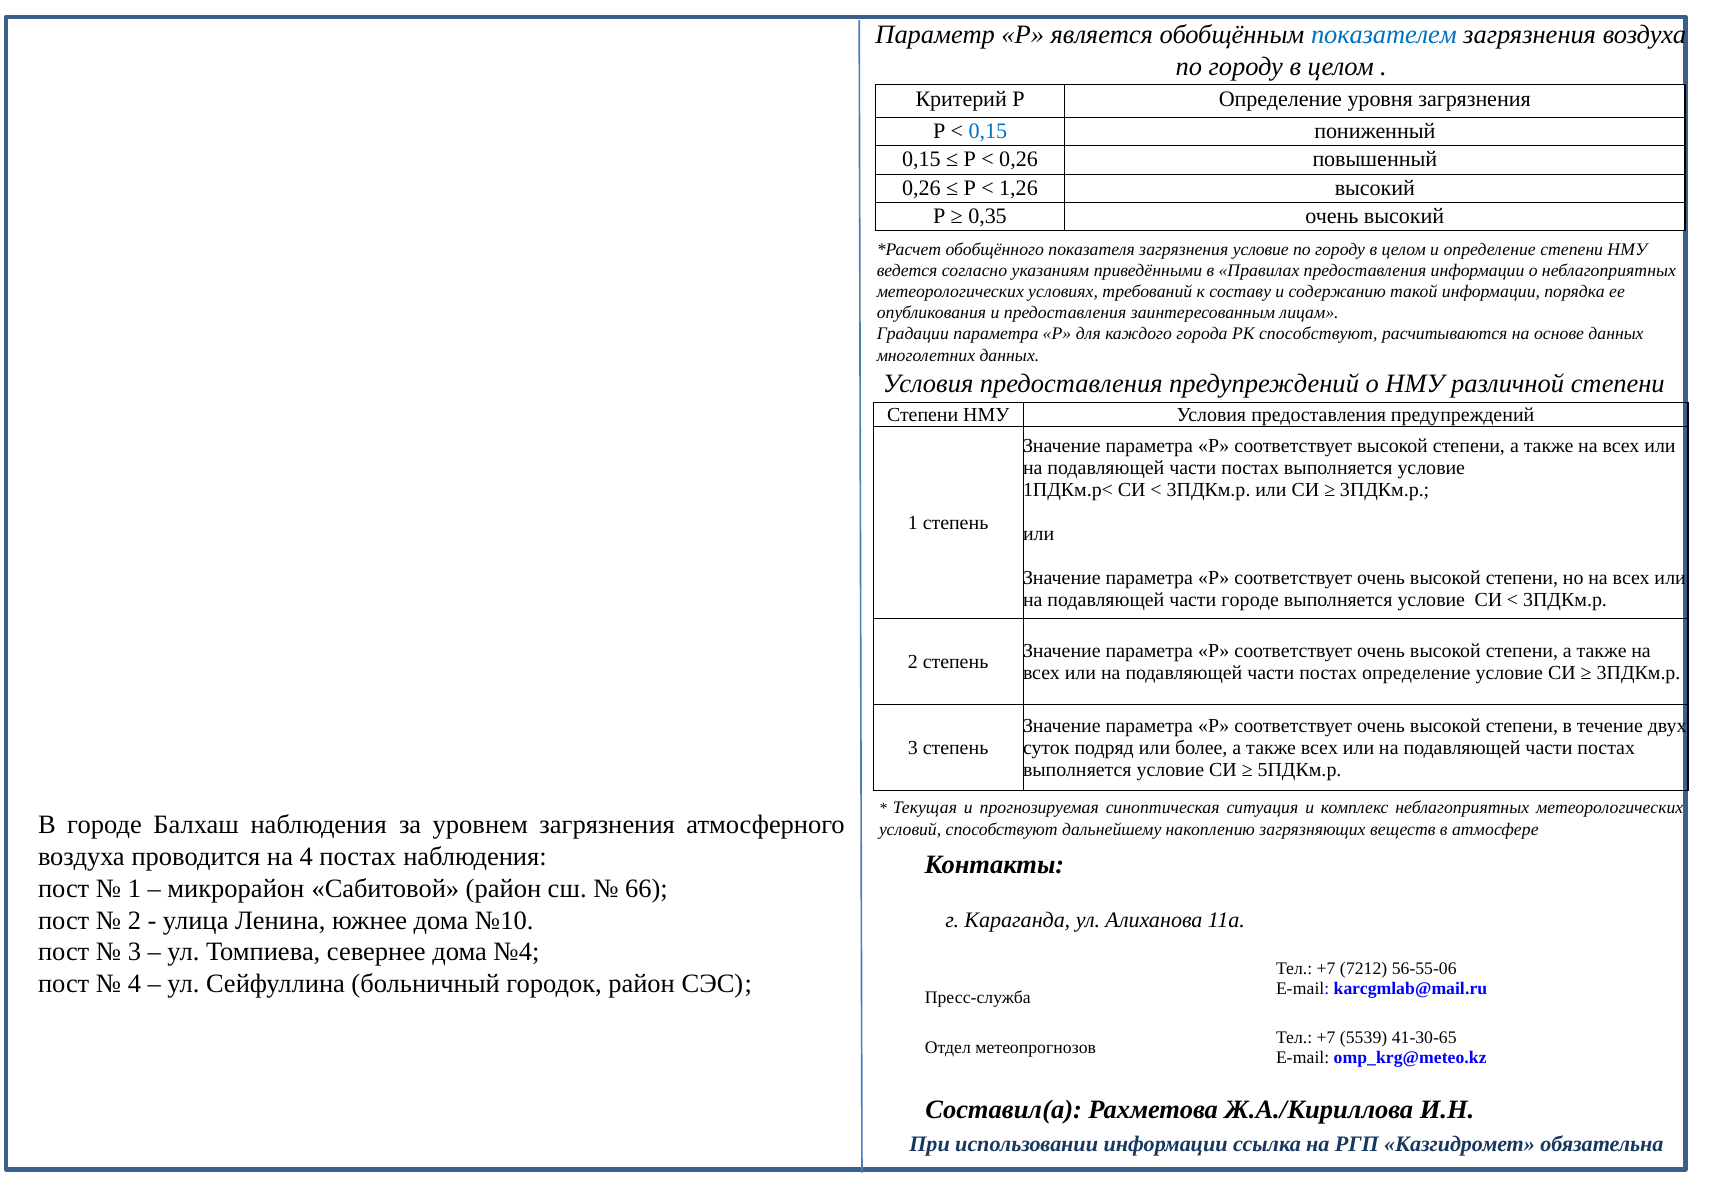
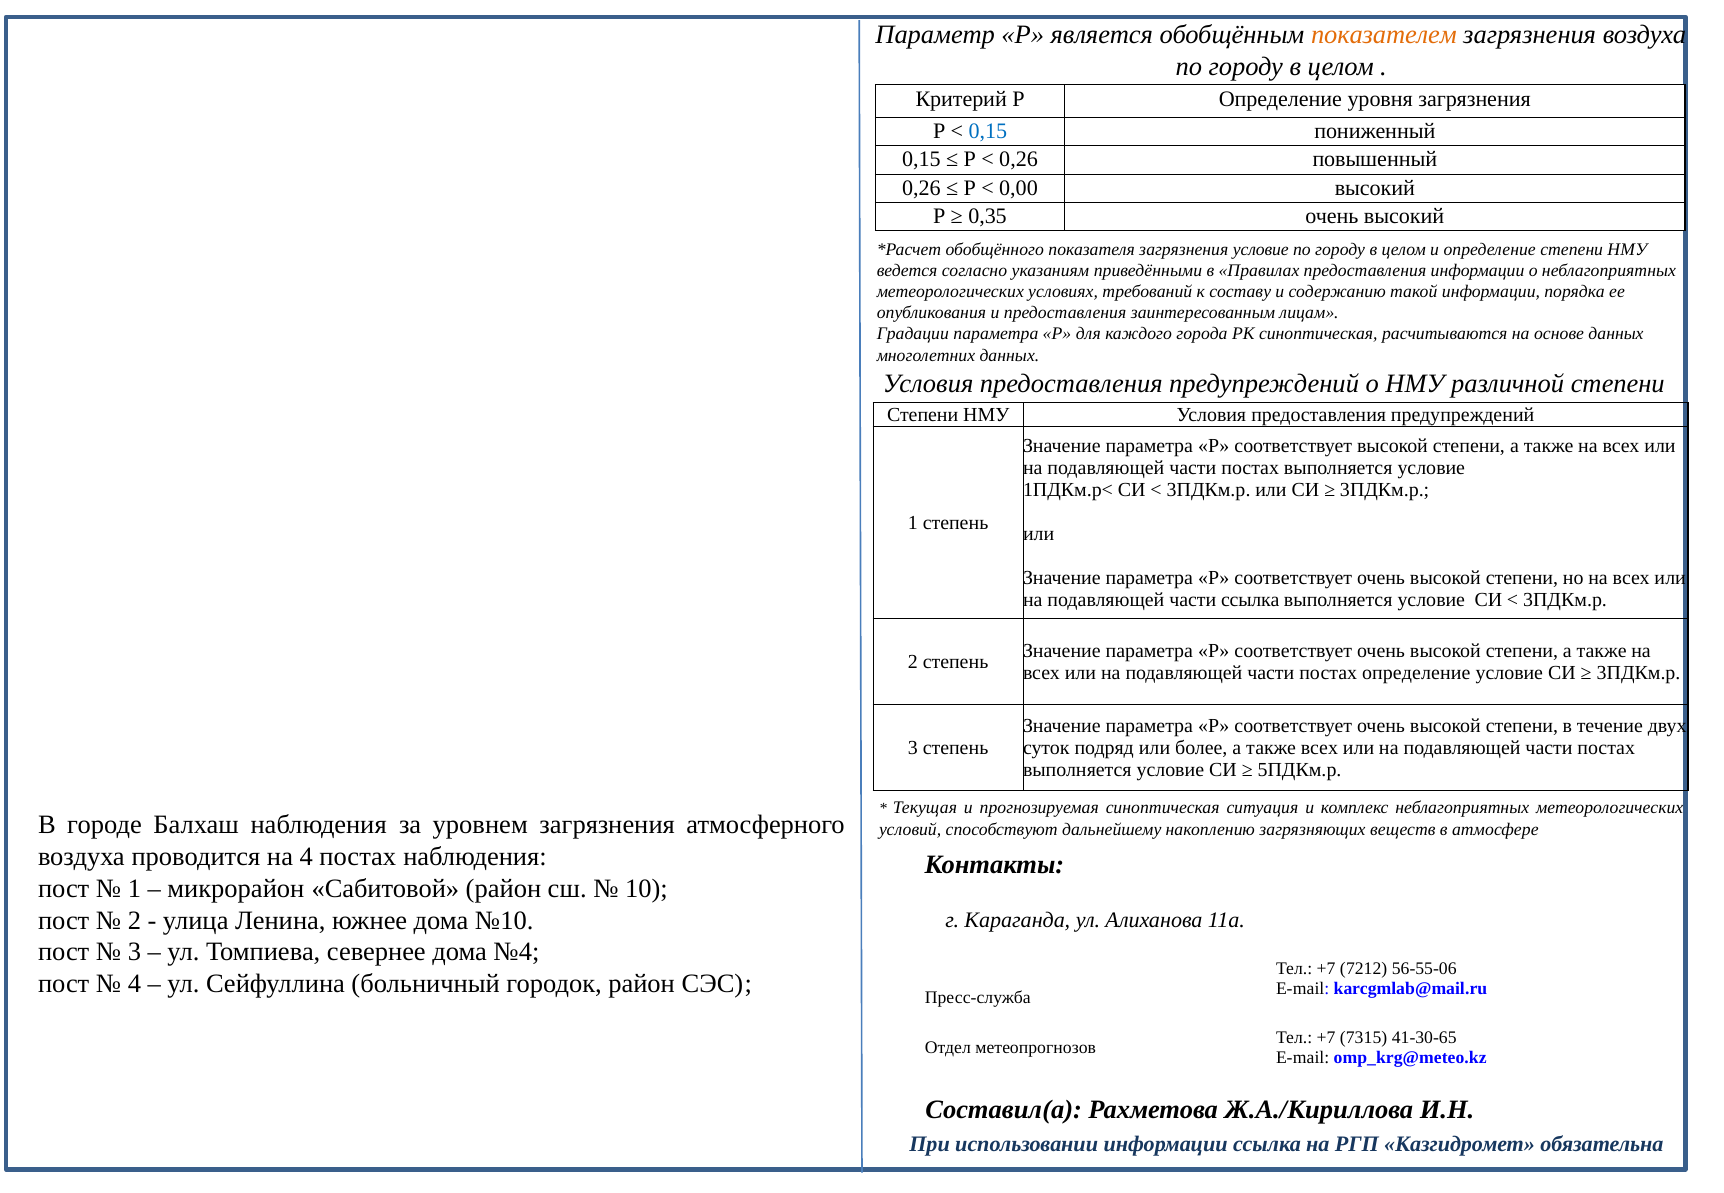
показателем colour: blue -> orange
1,26: 1,26 -> 0,00
РК способствуют: способствуют -> синоптическая
части городе: городе -> ссылка
66: 66 -> 10
5539: 5539 -> 7315
